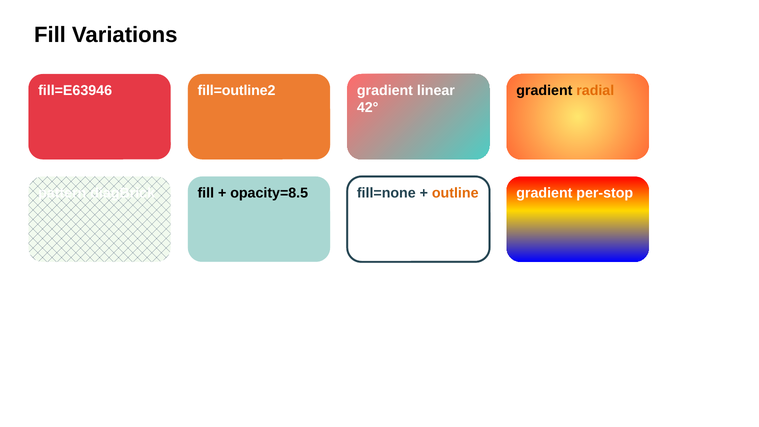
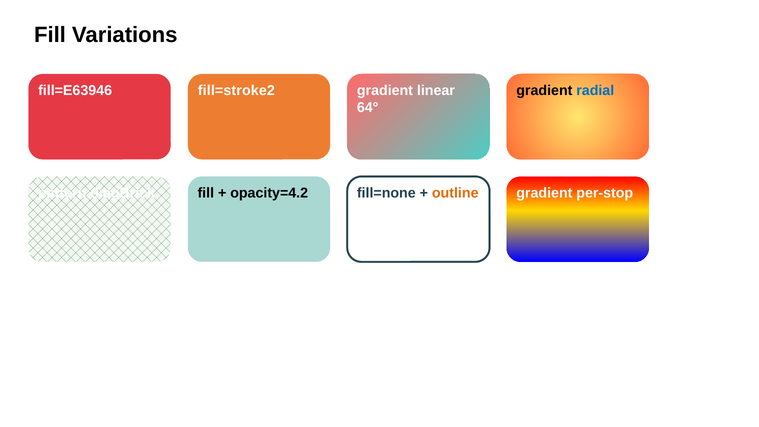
fill=outline2: fill=outline2 -> fill=stroke2
radial colour: orange -> blue
42°: 42° -> 64°
opacity=8.5: opacity=8.5 -> opacity=4.2
